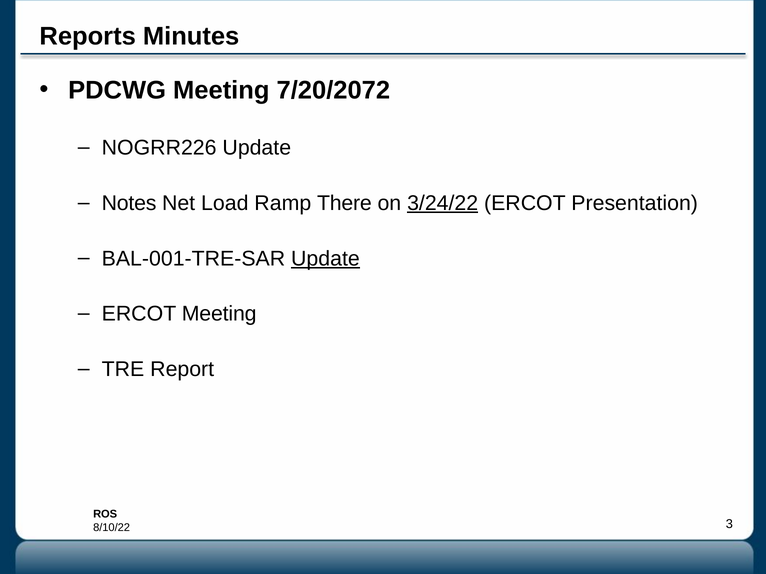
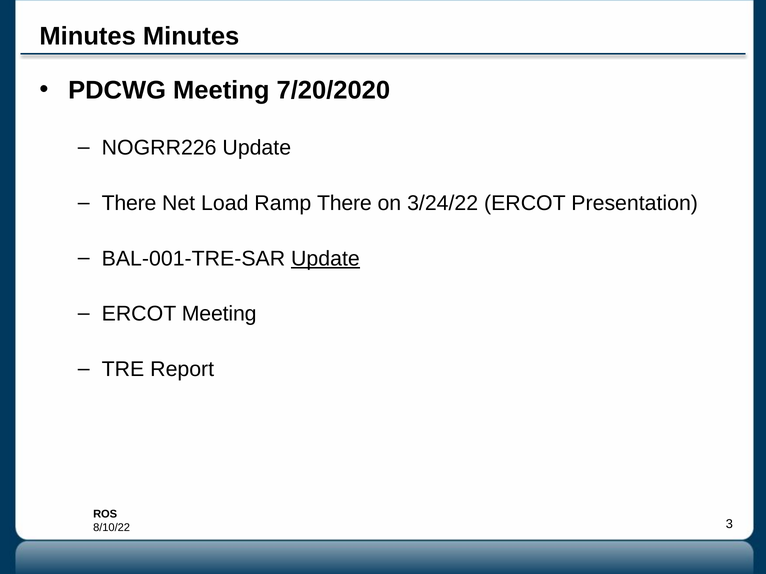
Reports at (88, 36): Reports -> Minutes
7/20/2072: 7/20/2072 -> 7/20/2020
Notes at (129, 203): Notes -> There
3/24/22 underline: present -> none
